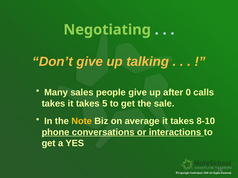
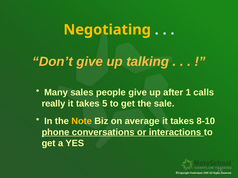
Negotiating colour: light green -> yellow
0: 0 -> 1
takes at (53, 104): takes -> really
